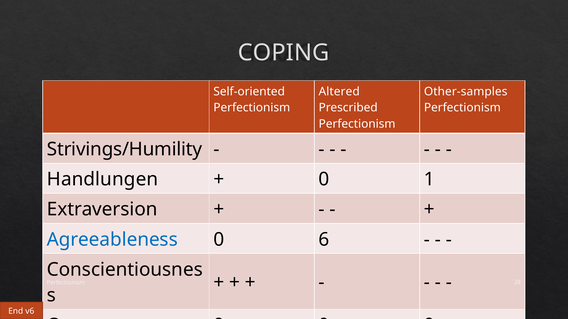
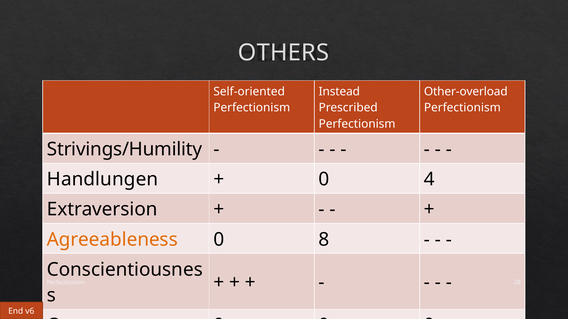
COPING: COPING -> OTHERS
Altered: Altered -> Instead
Other-samples: Other-samples -> Other-overload
1: 1 -> 4
Agreeableness colour: blue -> orange
6: 6 -> 8
